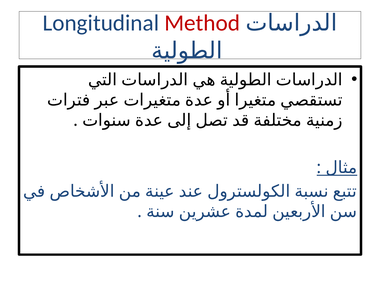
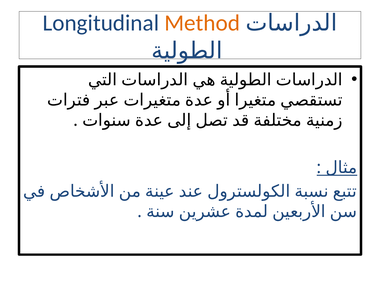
Method colour: red -> orange
